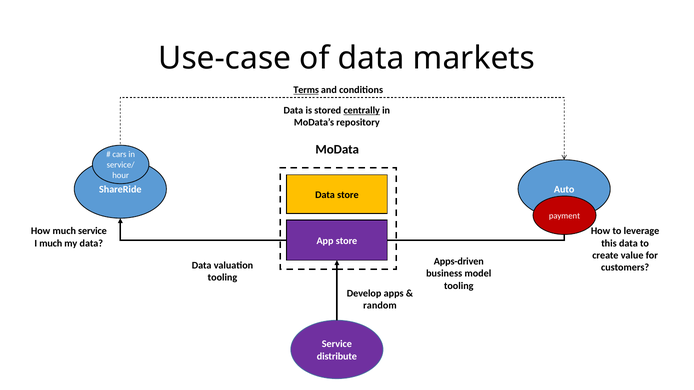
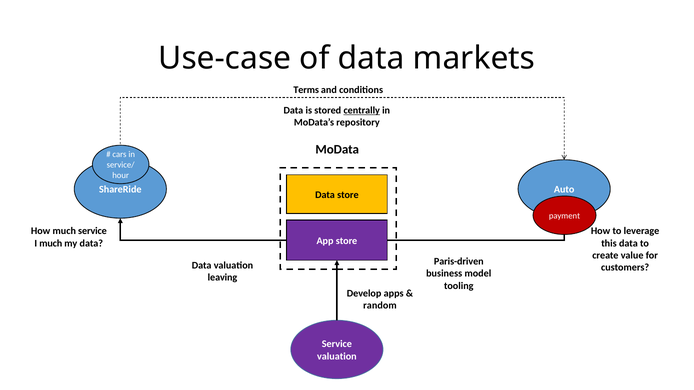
Terms underline: present -> none
Apps-driven: Apps-driven -> Paris-driven
tooling at (222, 278): tooling -> leaving
distribute at (337, 357): distribute -> valuation
